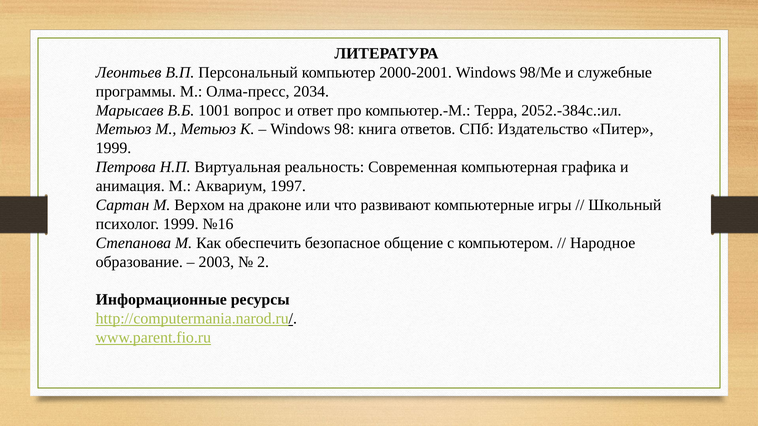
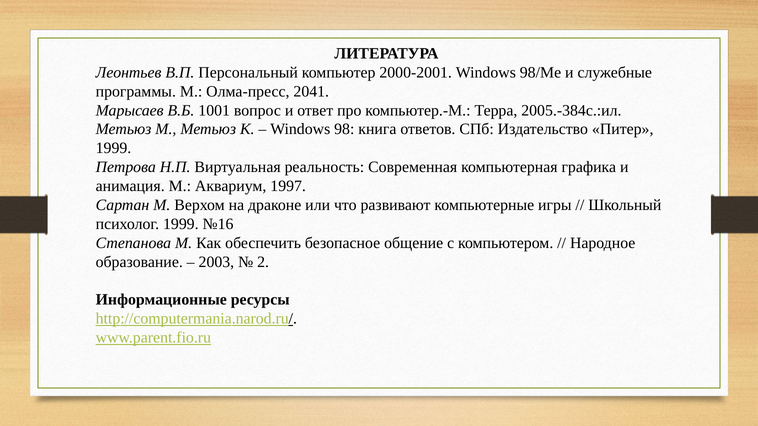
2034: 2034 -> 2041
2052.-384с.:ил: 2052.-384с.:ил -> 2005.-384с.:ил
